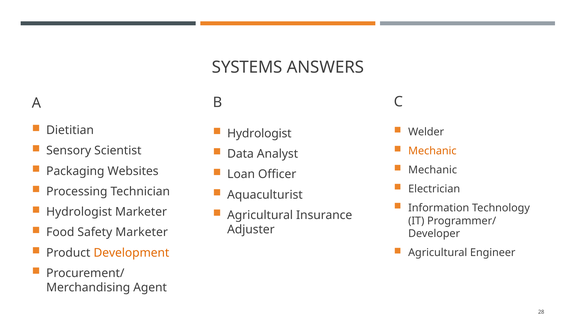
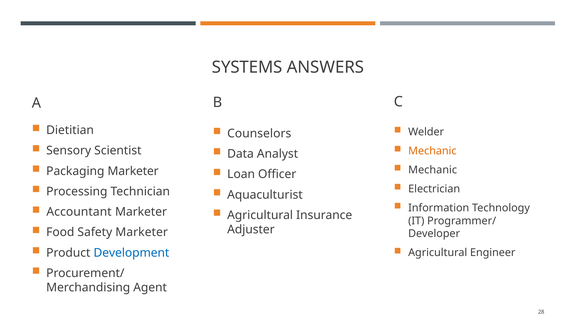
Hydrologist at (259, 133): Hydrologist -> Counselors
Packaging Websites: Websites -> Marketer
Hydrologist at (79, 212): Hydrologist -> Accountant
Development colour: orange -> blue
